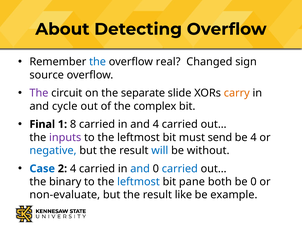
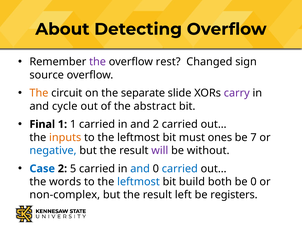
the at (98, 62) colour: blue -> purple
real: real -> rest
The at (39, 93) colour: purple -> orange
carry colour: orange -> purple
complex: complex -> abstract
1 8: 8 -> 1
and 4: 4 -> 2
inputs colour: purple -> orange
send: send -> ones
be 4: 4 -> 7
will colour: blue -> purple
2 4: 4 -> 5
binary: binary -> words
pane: pane -> build
non-evaluate: non-evaluate -> non-complex
like: like -> left
example: example -> registers
